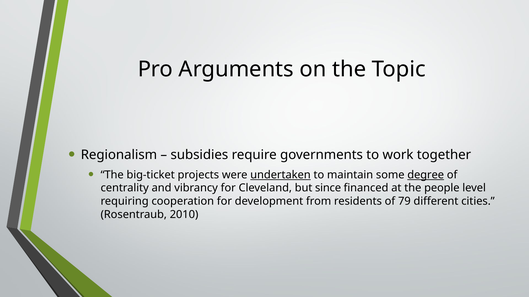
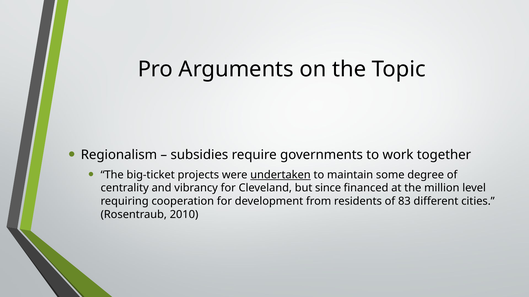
degree underline: present -> none
people: people -> million
79: 79 -> 83
